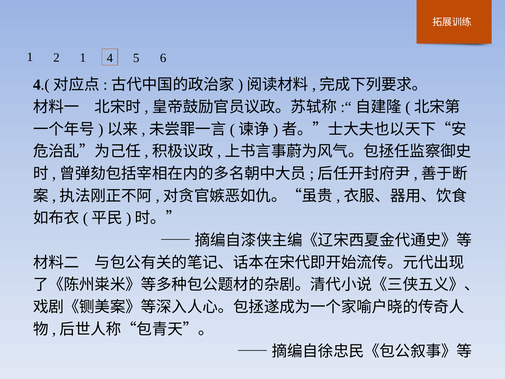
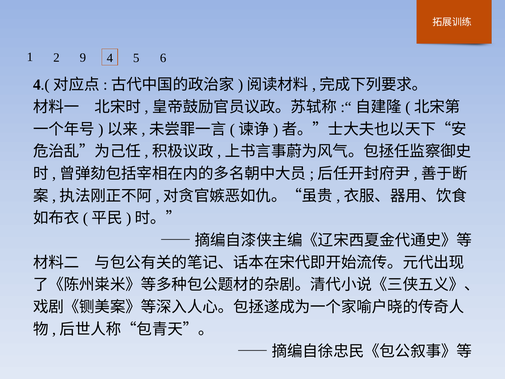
2 1: 1 -> 9
